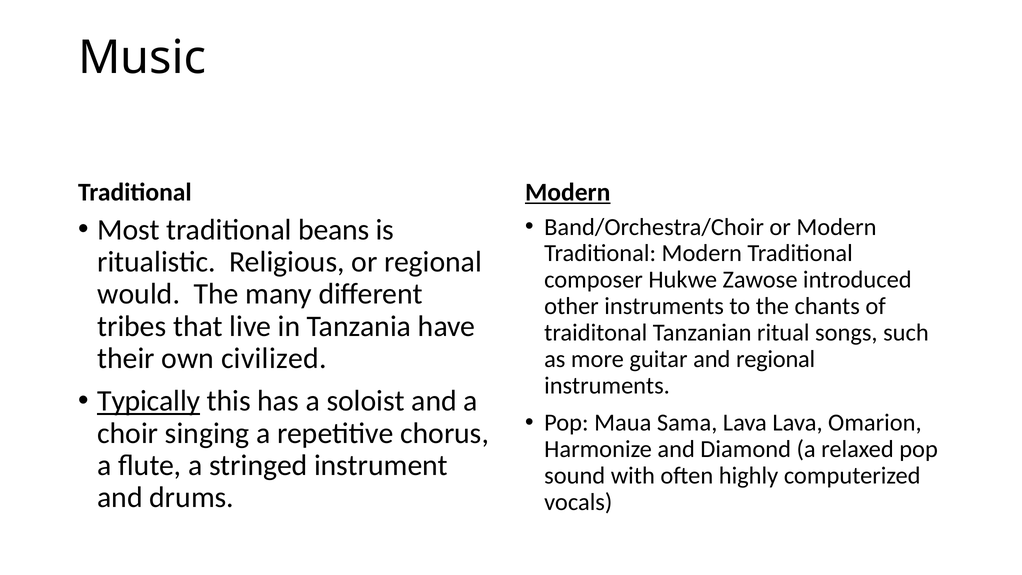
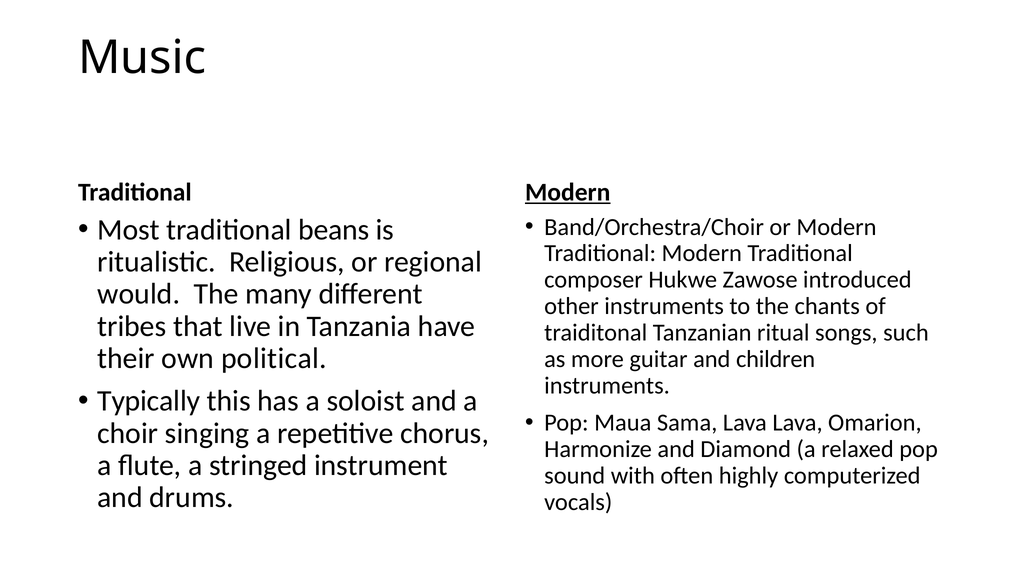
civilized: civilized -> political
and regional: regional -> children
Typically underline: present -> none
